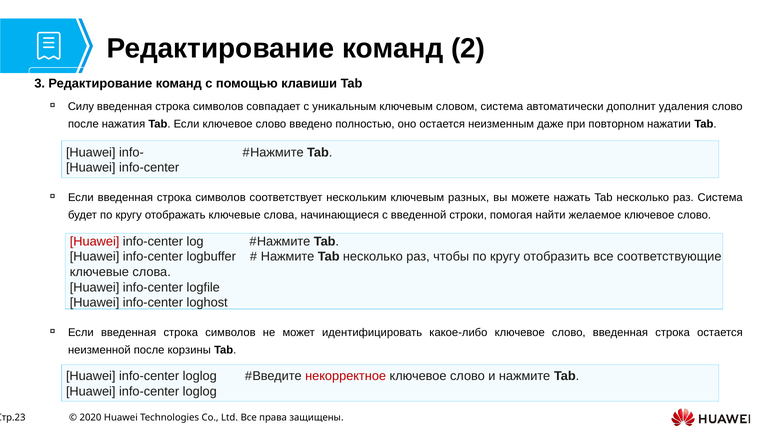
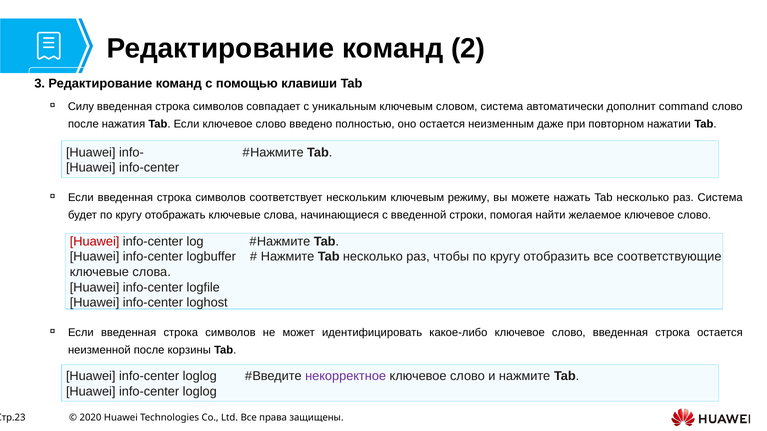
удаления: удаления -> command
разных: разных -> режиму
некорректное colour: red -> purple
